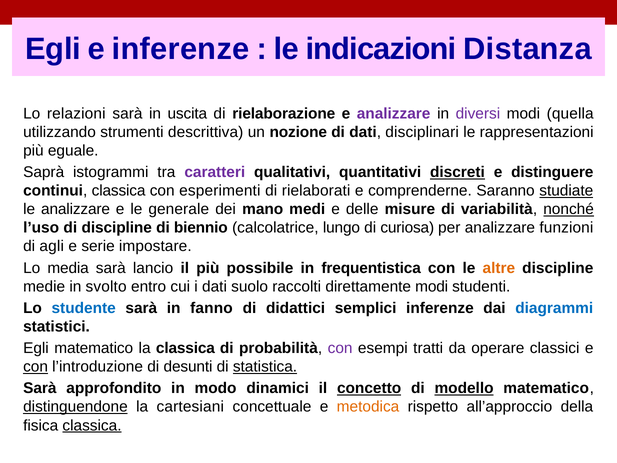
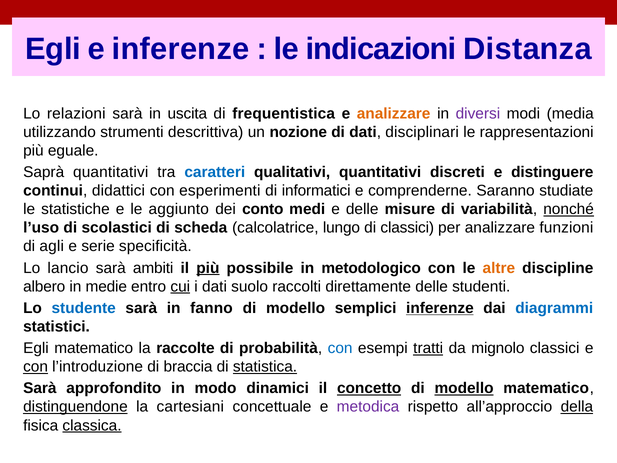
rielaborazione: rielaborazione -> frequentistica
analizzare at (394, 114) colour: purple -> orange
quella: quella -> media
Saprà istogrammi: istogrammi -> quantitativi
caratteri colour: purple -> blue
discreti underline: present -> none
continui classica: classica -> didattici
rielaborati: rielaborati -> informatici
studiate underline: present -> none
le analizzare: analizzare -> statistiche
generale: generale -> aggiunto
mano: mano -> conto
di discipline: discipline -> scolastici
biennio: biennio -> scheda
di curiosa: curiosa -> classici
impostare: impostare -> specificità
media: media -> lancio
lancio: lancio -> ambiti
più at (208, 268) underline: none -> present
frequentistica: frequentistica -> metodologico
medie: medie -> albero
svolto: svolto -> medie
cui underline: none -> present
direttamente modi: modi -> delle
didattici at (296, 308): didattici -> modello
inferenze at (440, 308) underline: none -> present
la classica: classica -> raccolte
con at (340, 348) colour: purple -> blue
tratti underline: none -> present
operare: operare -> mignolo
desunti: desunti -> braccia
metodica colour: orange -> purple
della underline: none -> present
